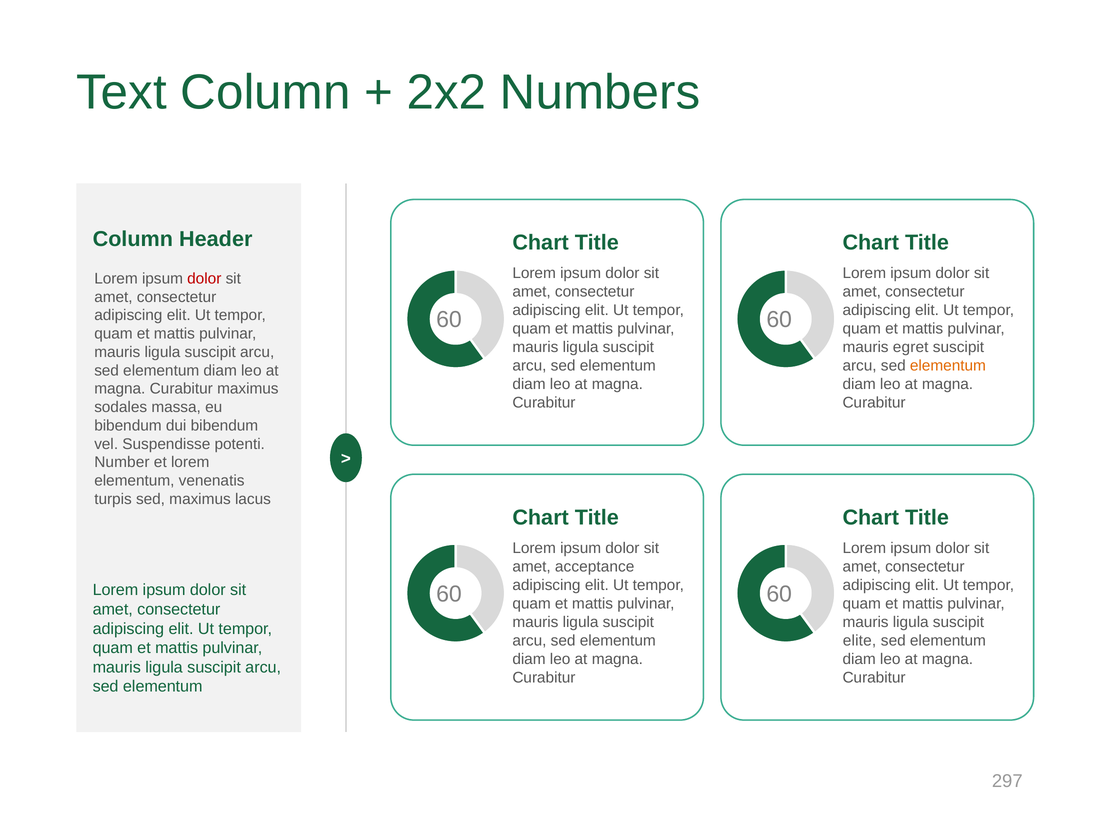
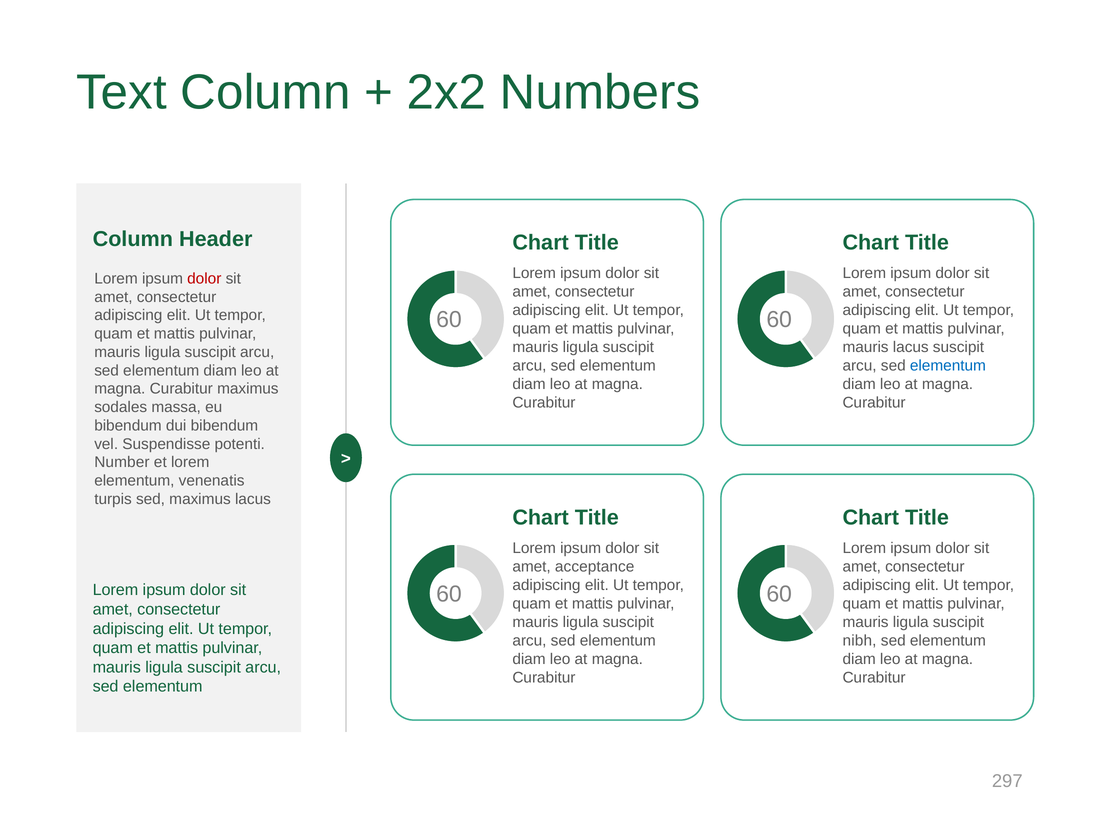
mauris egret: egret -> lacus
elementum at (948, 366) colour: orange -> blue
elite: elite -> nibh
